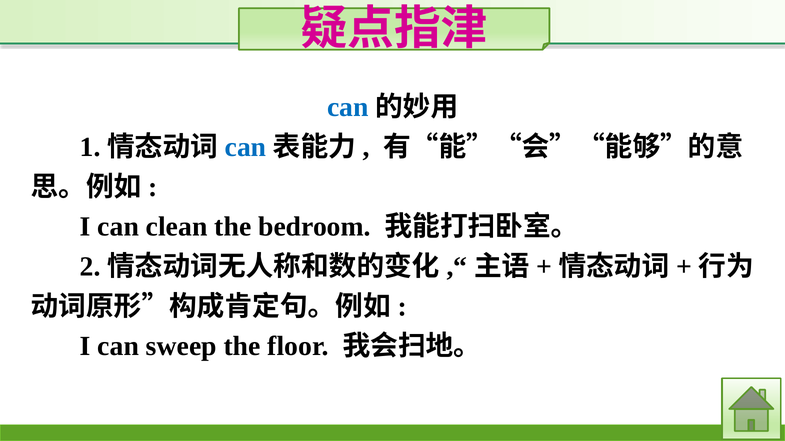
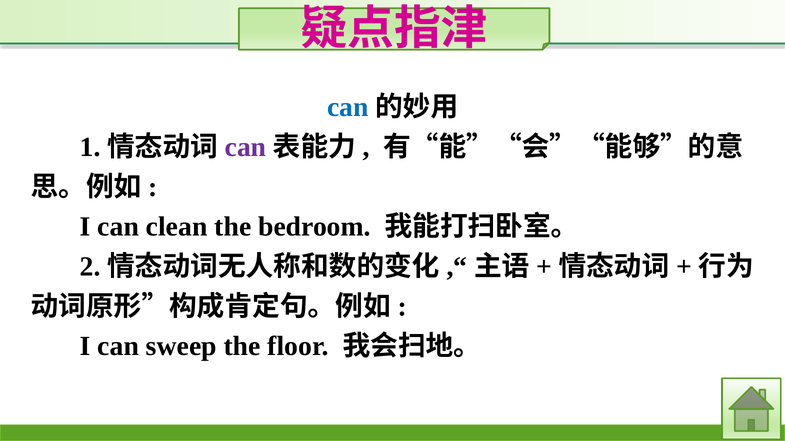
can at (246, 147) colour: blue -> purple
